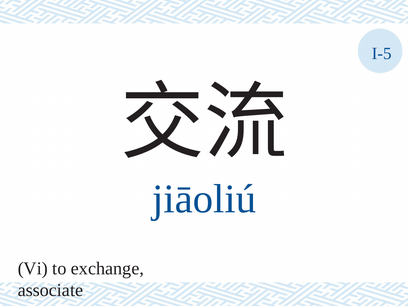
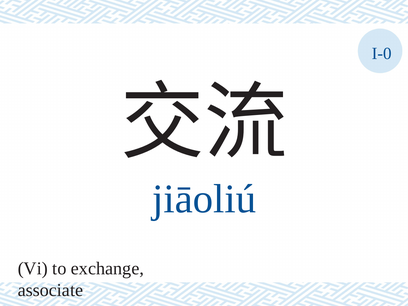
I-5: I-5 -> I-0
